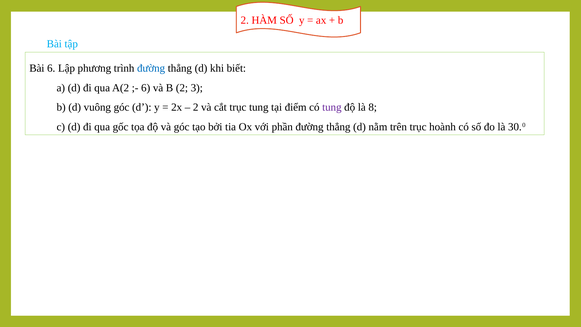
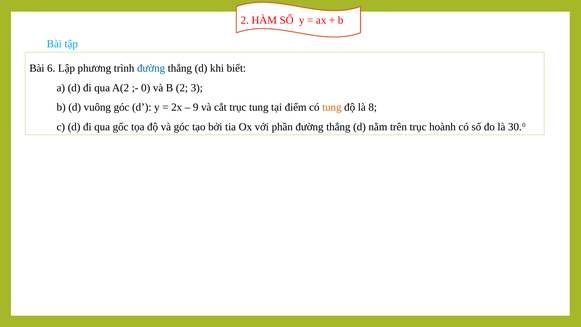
6 at (146, 88): 6 -> 0
2 at (196, 107): 2 -> 9
tung at (332, 107) colour: purple -> orange
